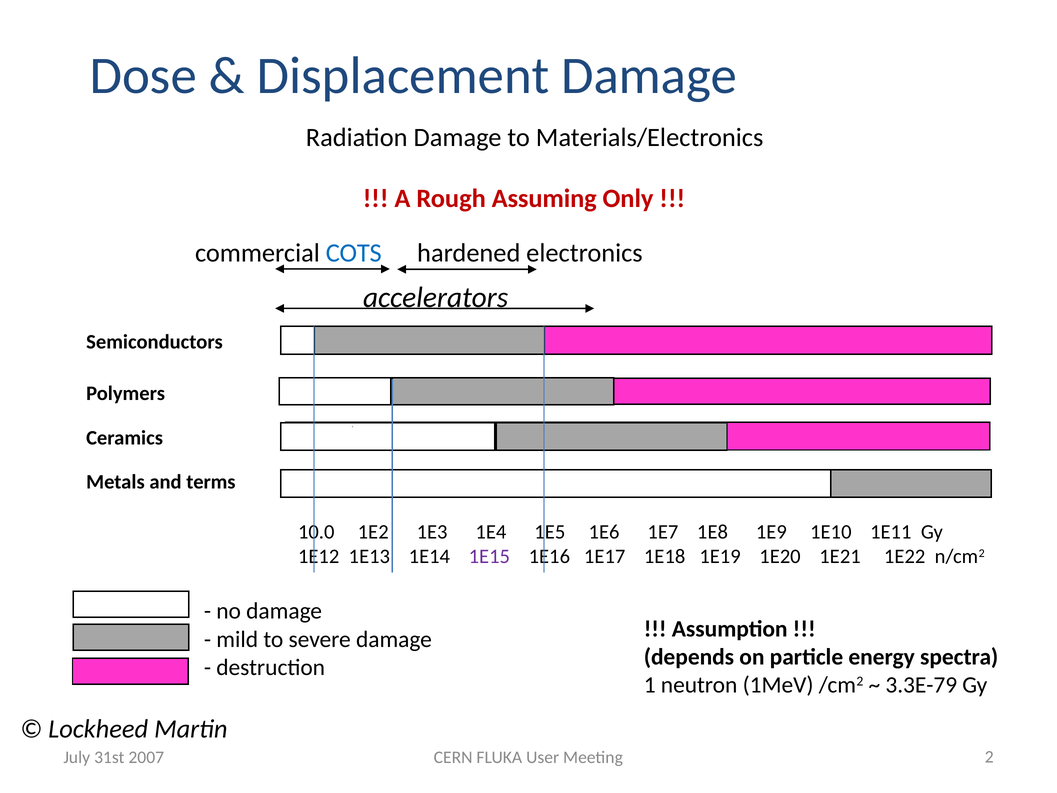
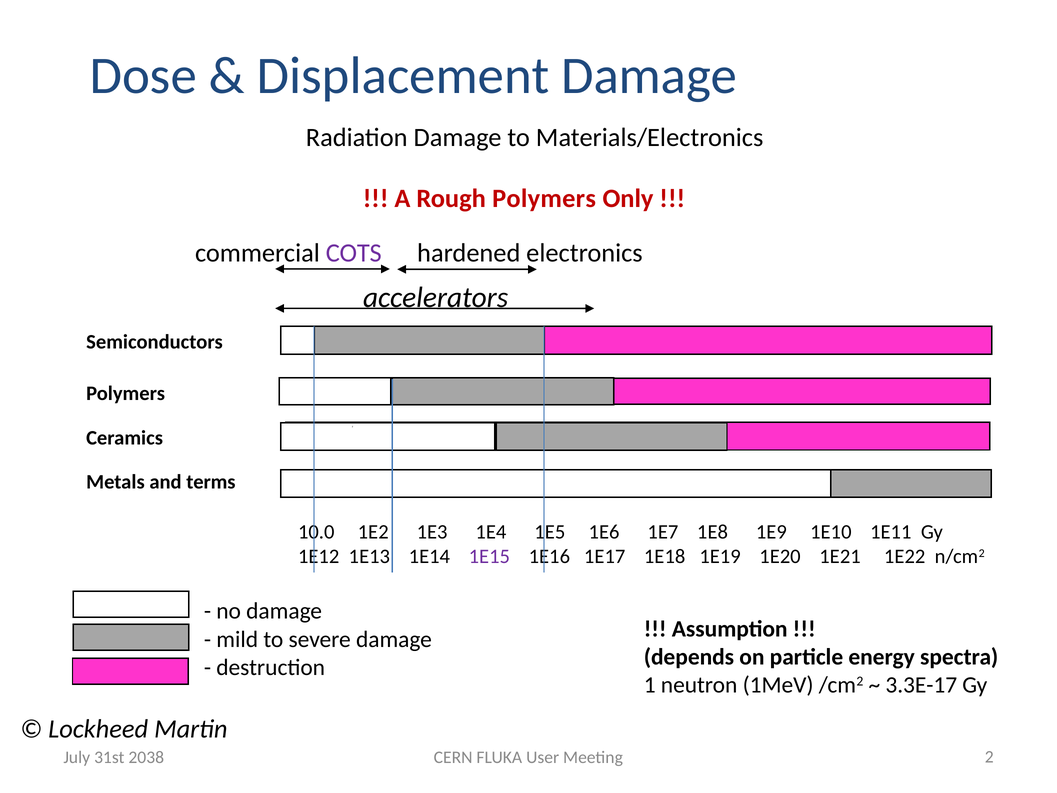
Rough Assuming: Assuming -> Polymers
COTS colour: blue -> purple
3.3E-79: 3.3E-79 -> 3.3E-17
2007: 2007 -> 2038
